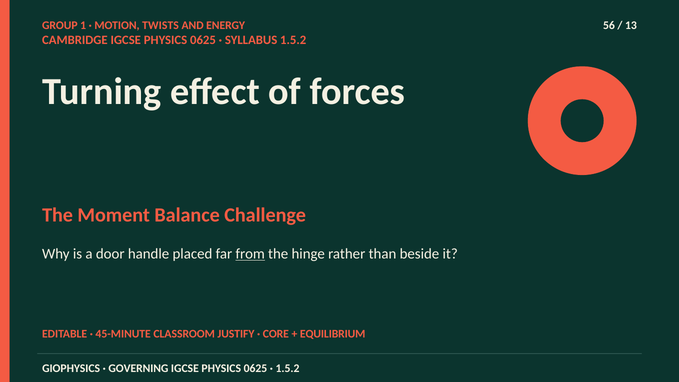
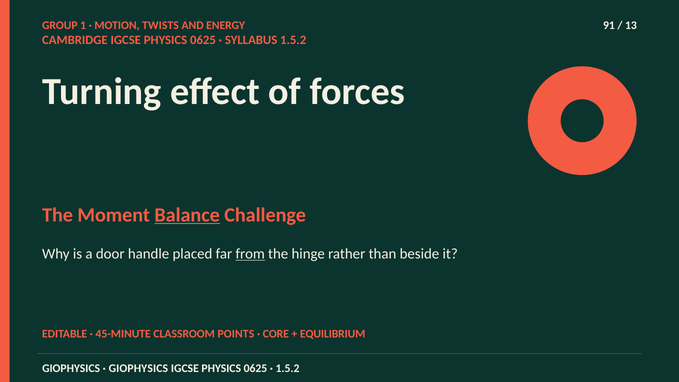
56: 56 -> 91
Balance underline: none -> present
JUSTIFY: JUSTIFY -> POINTS
GOVERNING at (138, 368): GOVERNING -> GIOPHYSICS
